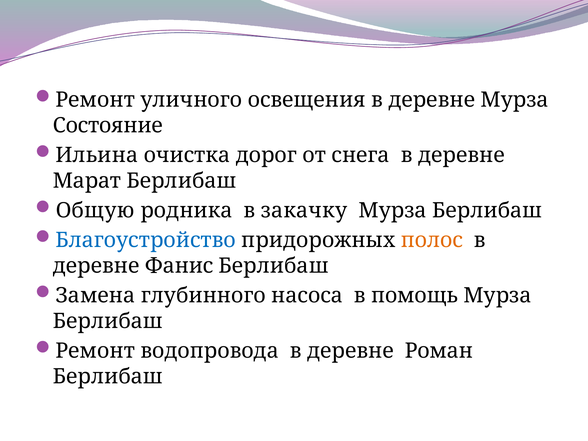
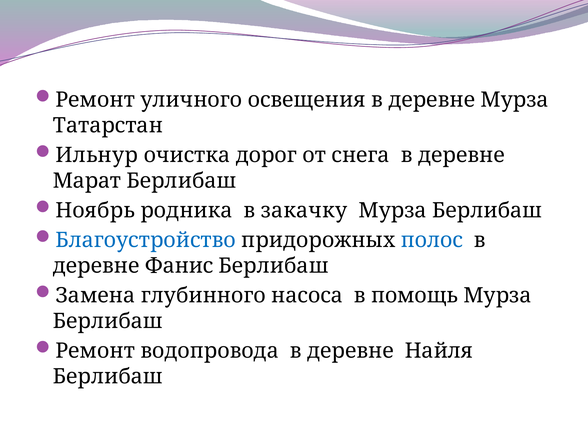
Состояние: Состояние -> Татарстан
Ильина: Ильина -> Ильнур
Общую: Общую -> Ноябрь
полос colour: orange -> blue
Роман: Роман -> Найля
